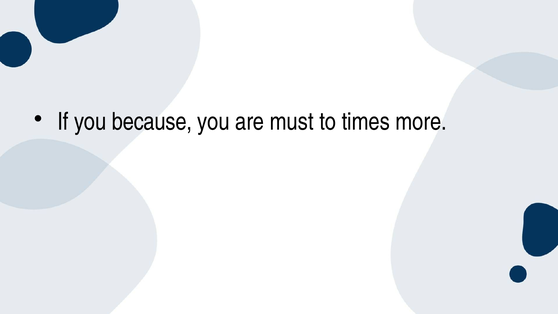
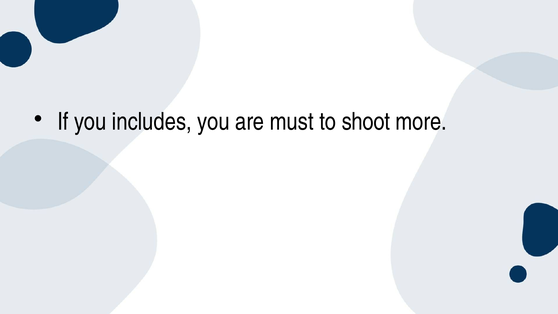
because: because -> includes
times: times -> shoot
